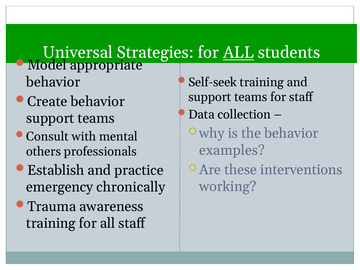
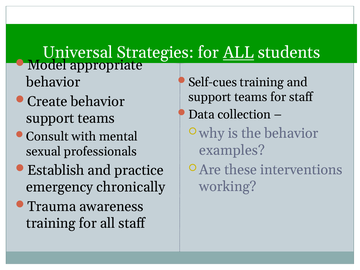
Self-seek: Self-seek -> Self-cues
others: others -> sexual
